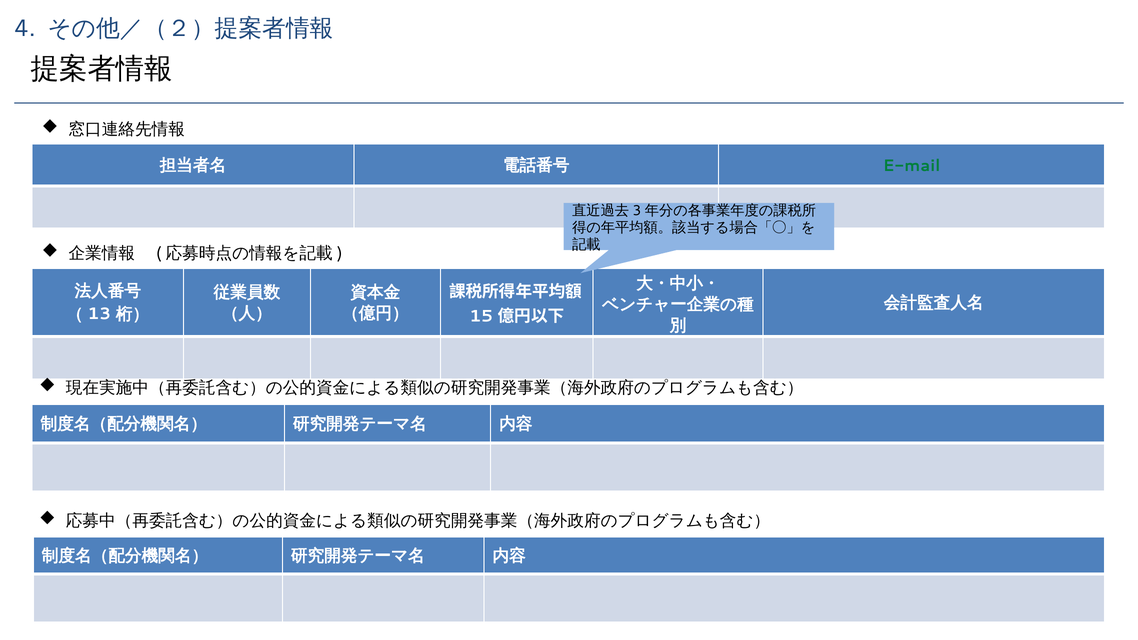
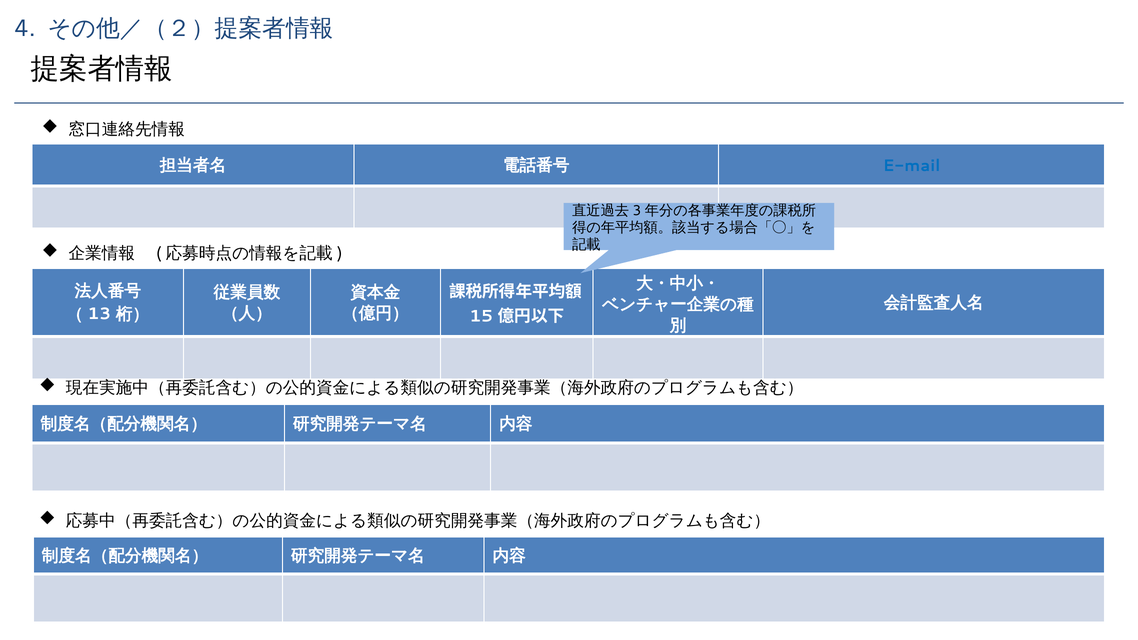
E-mail colour: green -> blue
